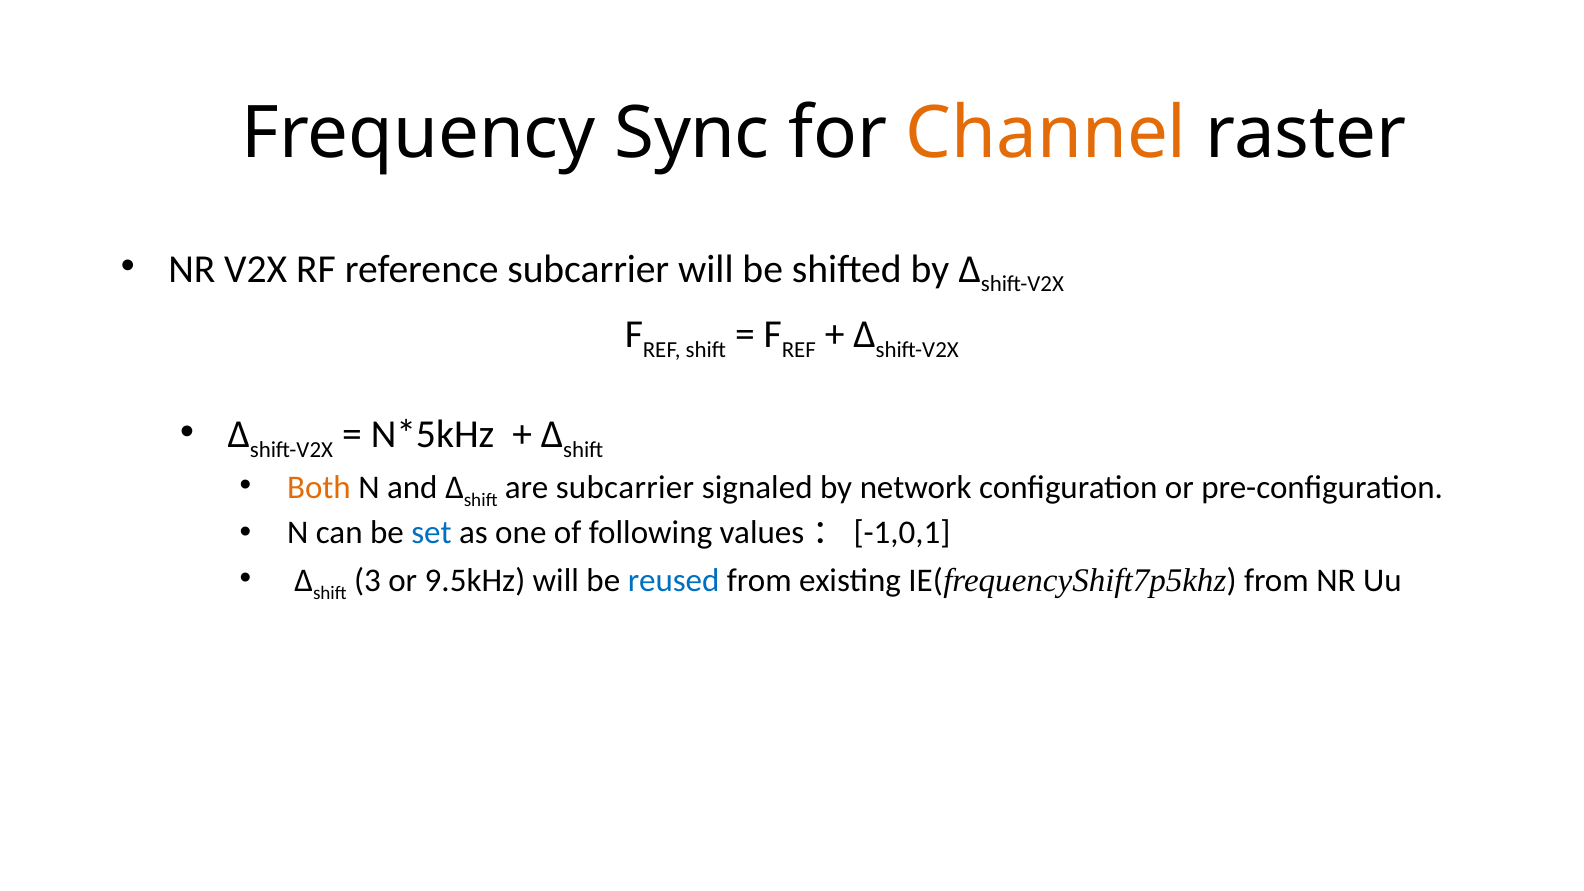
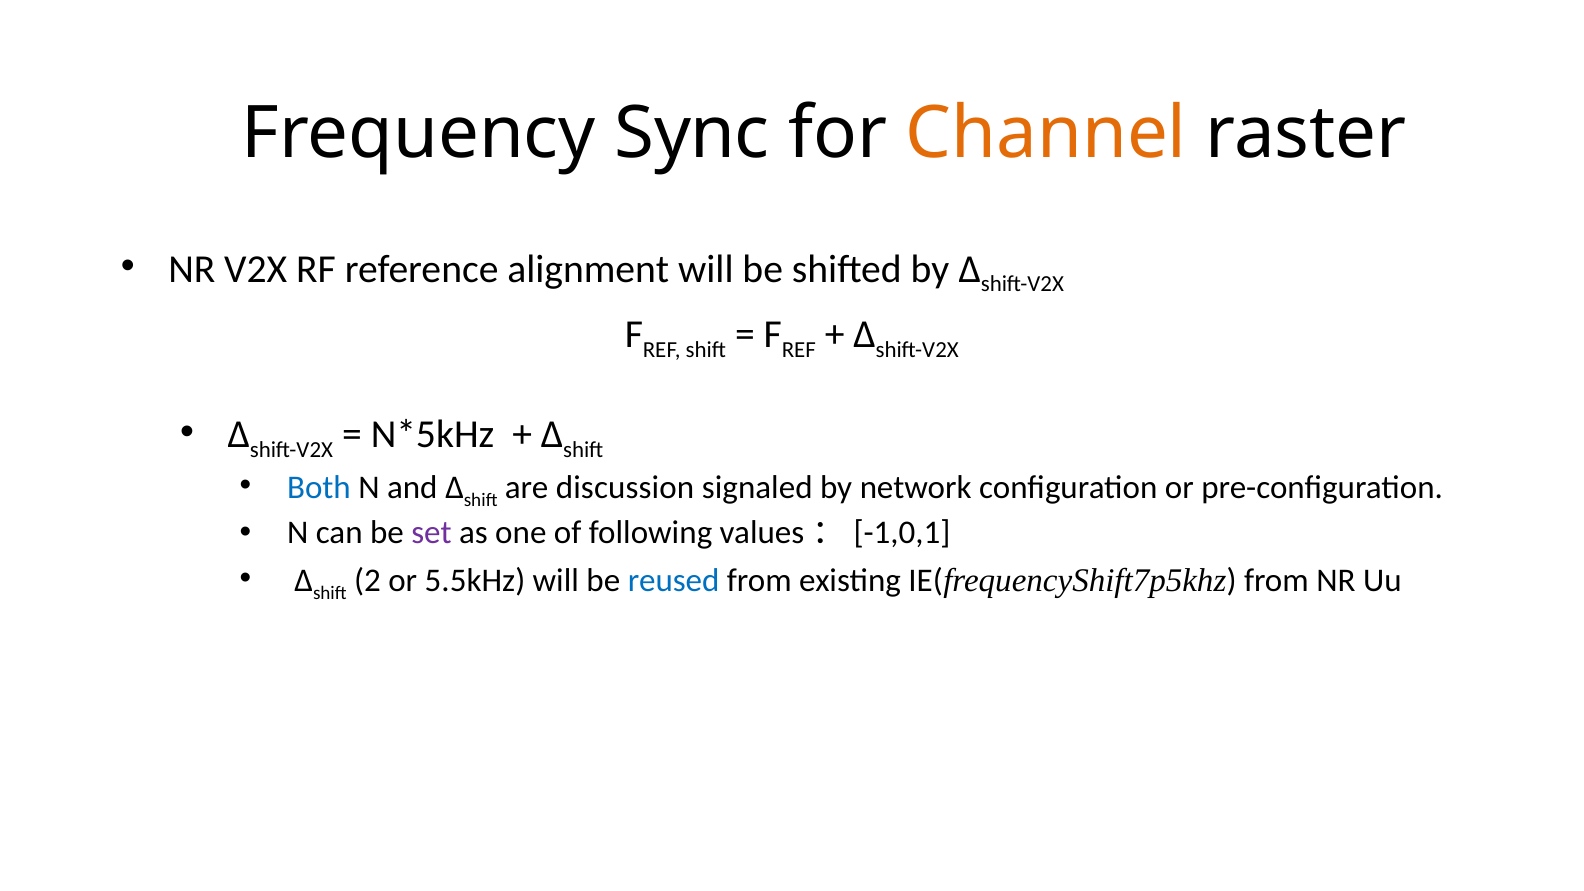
reference subcarrier: subcarrier -> alignment
Both colour: orange -> blue
are subcarrier: subcarrier -> discussion
set colour: blue -> purple
3: 3 -> 2
9.5kHz: 9.5kHz -> 5.5kHz
